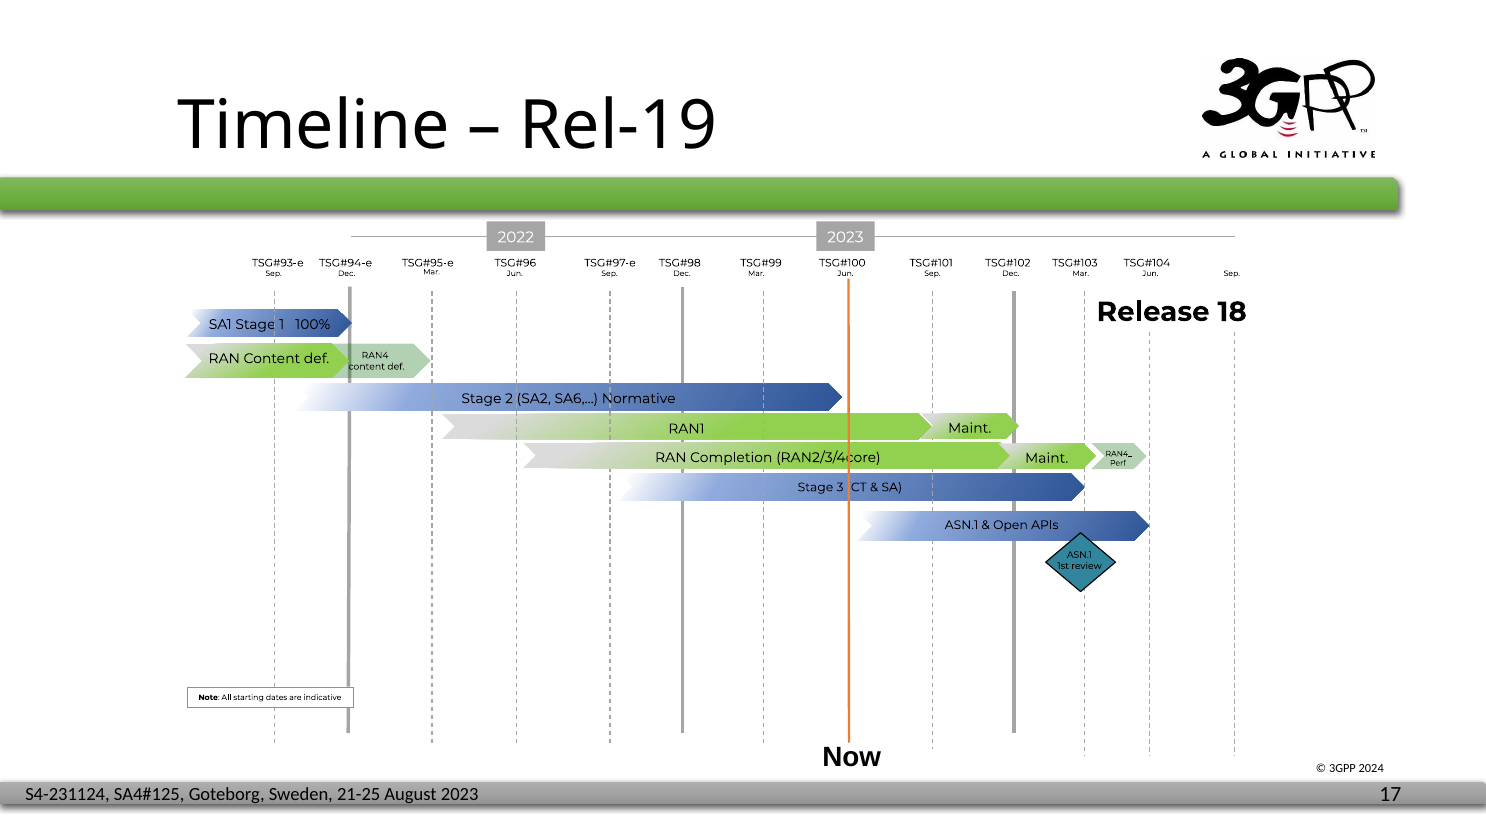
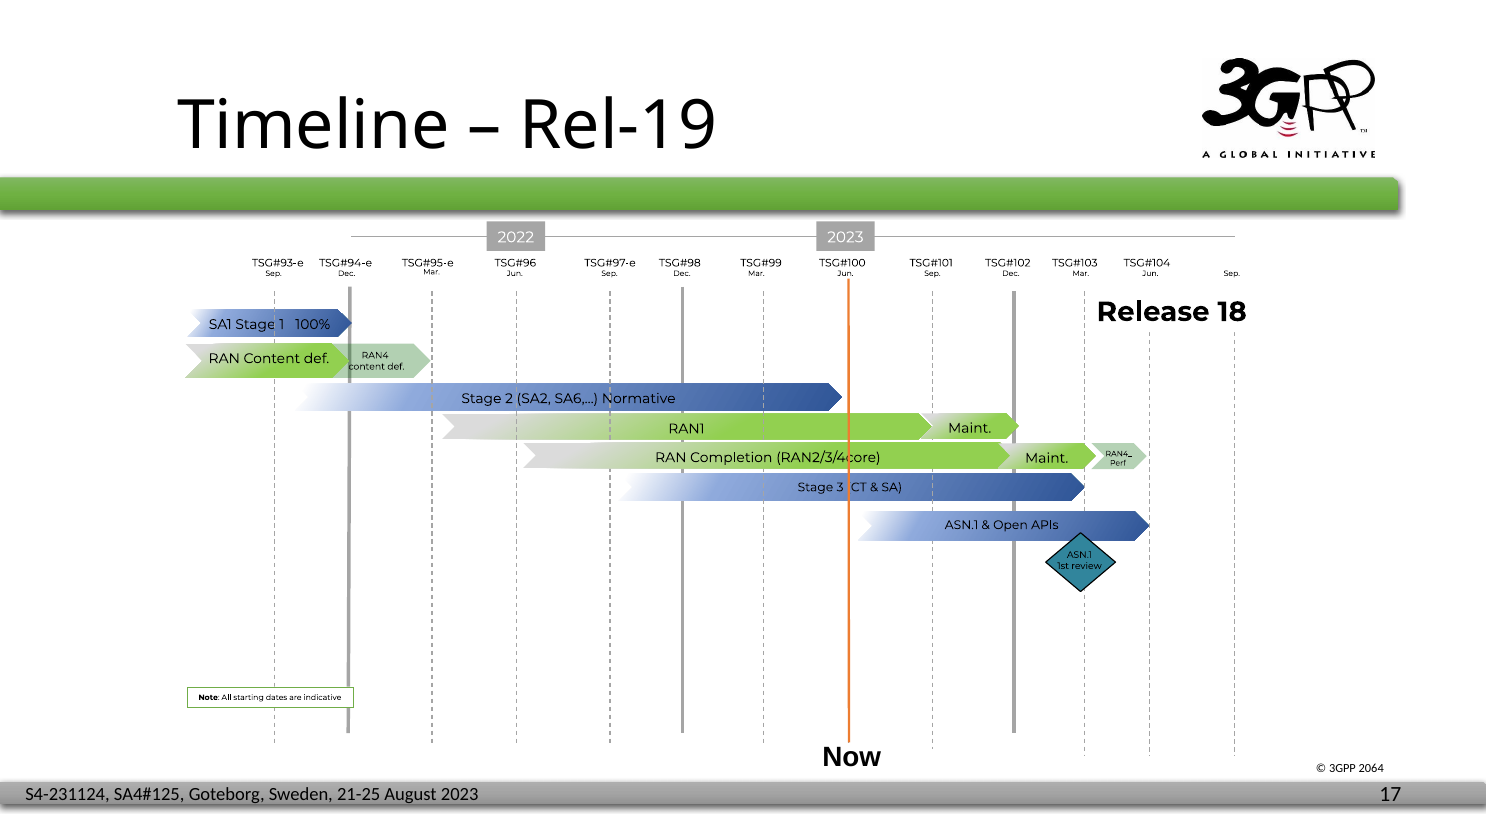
2024: 2024 -> 2064
